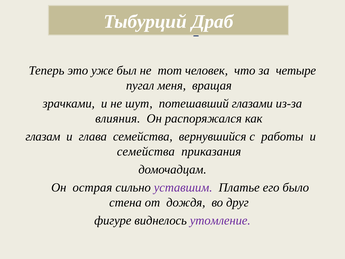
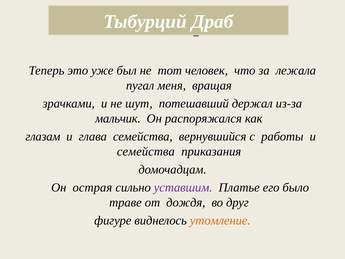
четыре: четыре -> лежала
глазами: глазами -> держал
влияния: влияния -> мальчик
стена: стена -> траве
утомление colour: purple -> orange
